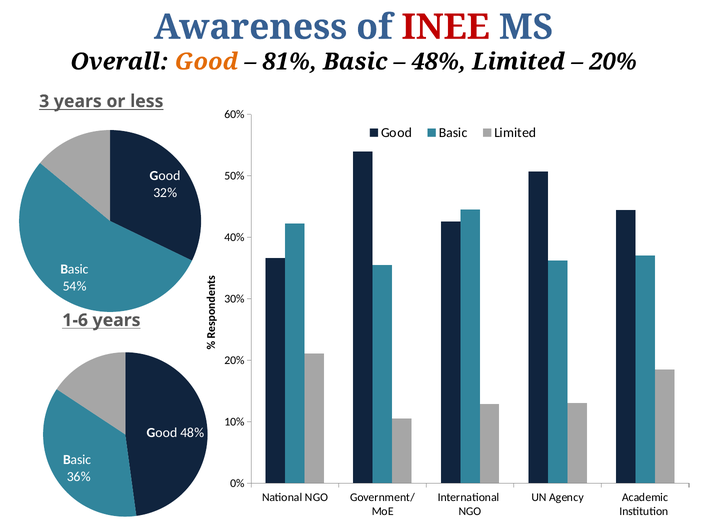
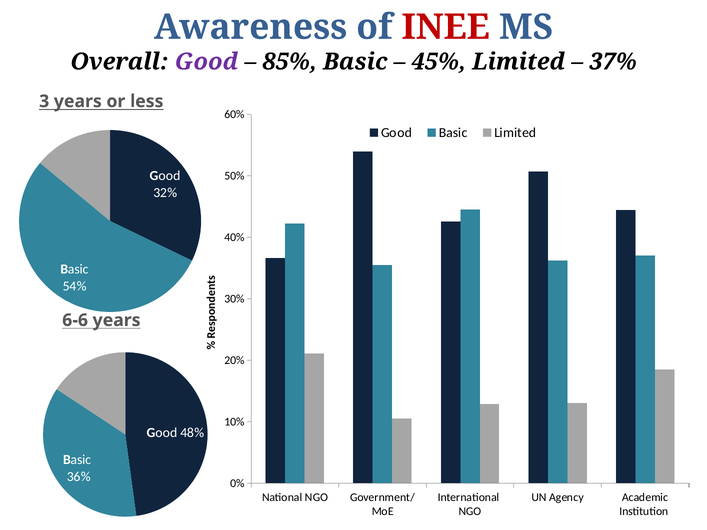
Good at (206, 62) colour: orange -> purple
81%: 81% -> 85%
48% at (439, 62): 48% -> 45%
20% at (613, 62): 20% -> 37%
1-6: 1-6 -> 6-6
